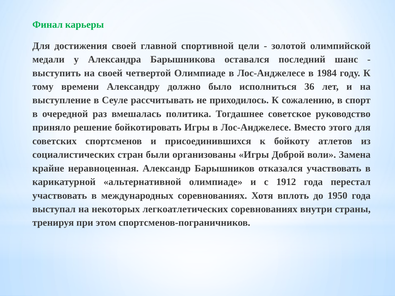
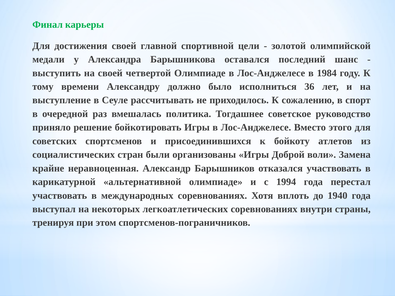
1912: 1912 -> 1994
1950: 1950 -> 1940
